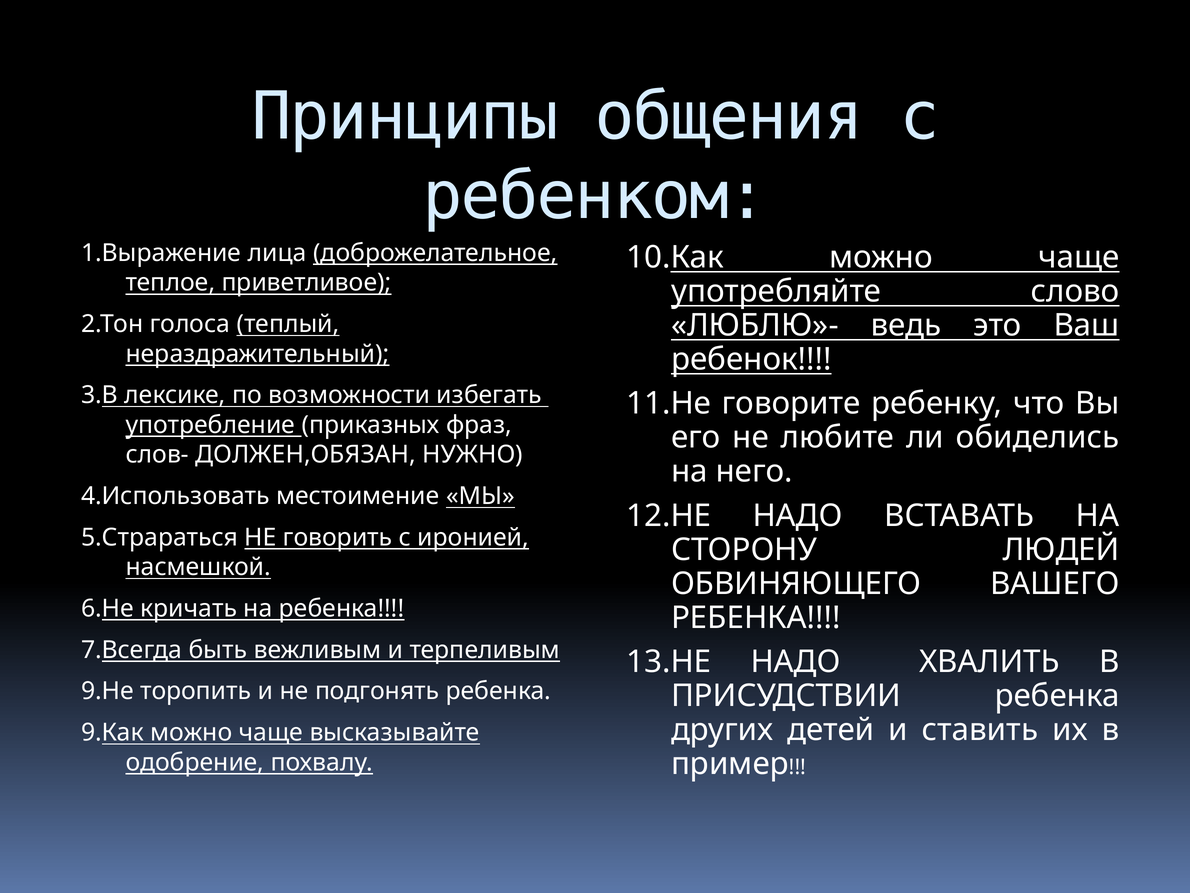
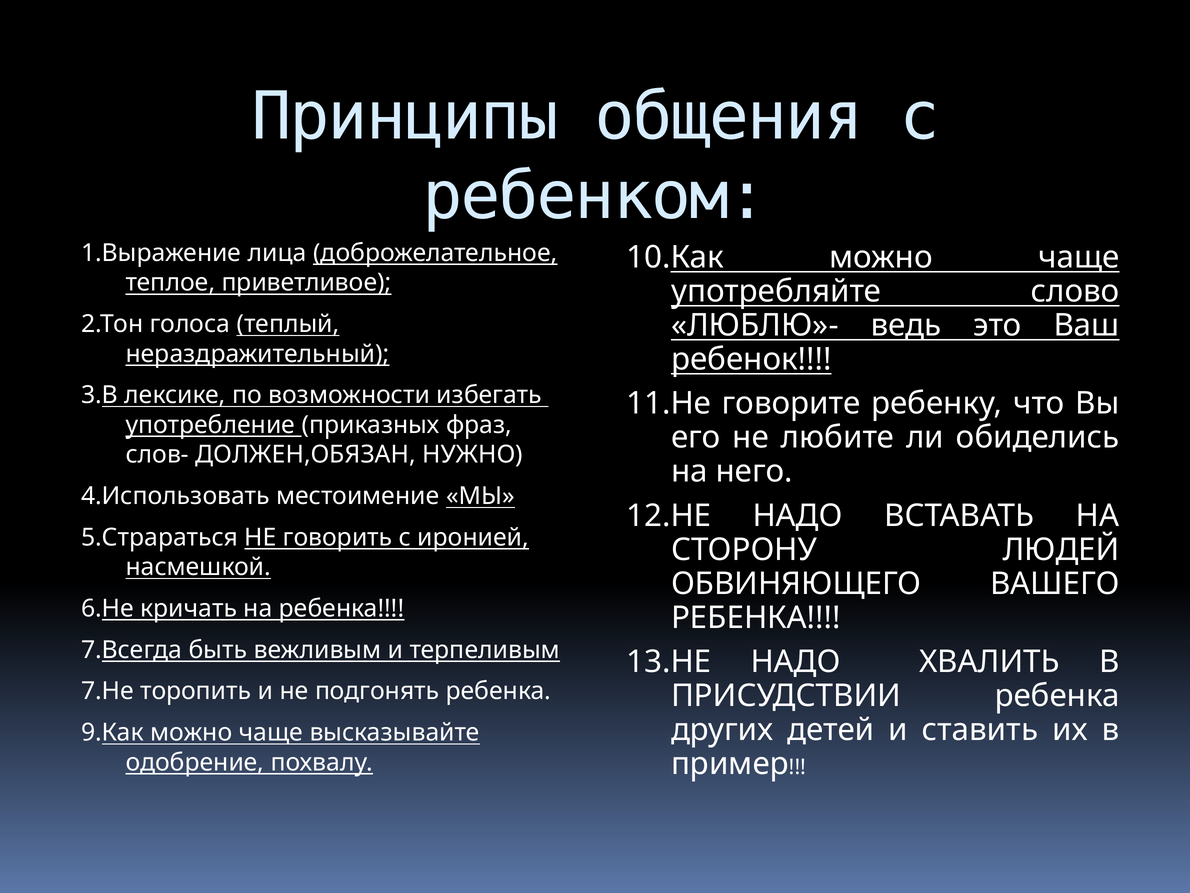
9.Не: 9.Не -> 7.Не
